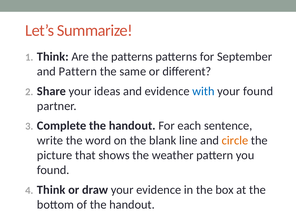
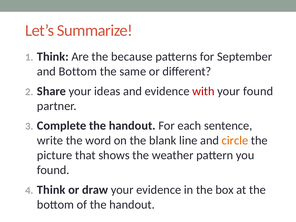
the patterns: patterns -> because
and Pattern: Pattern -> Bottom
with colour: blue -> red
